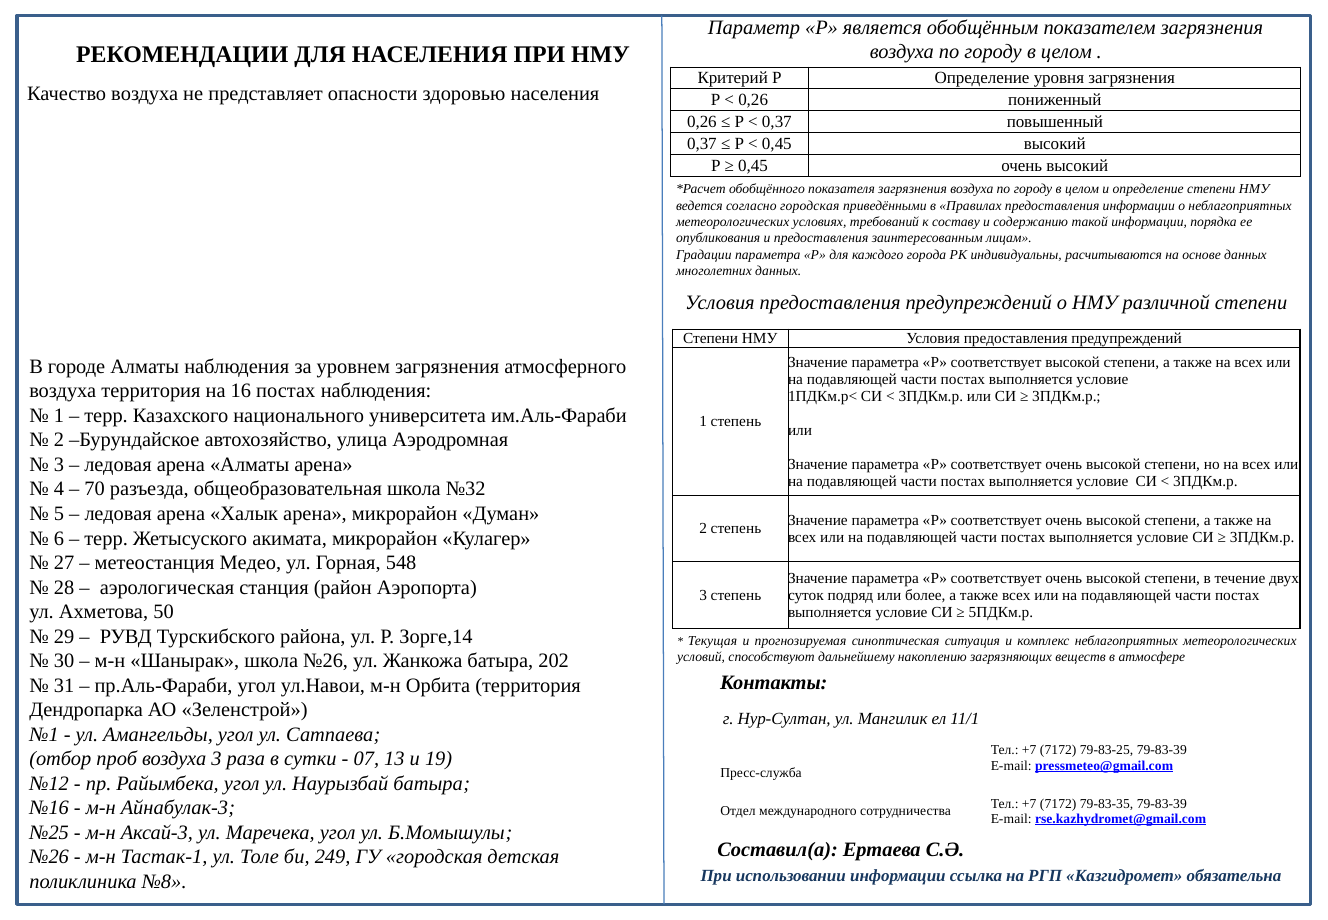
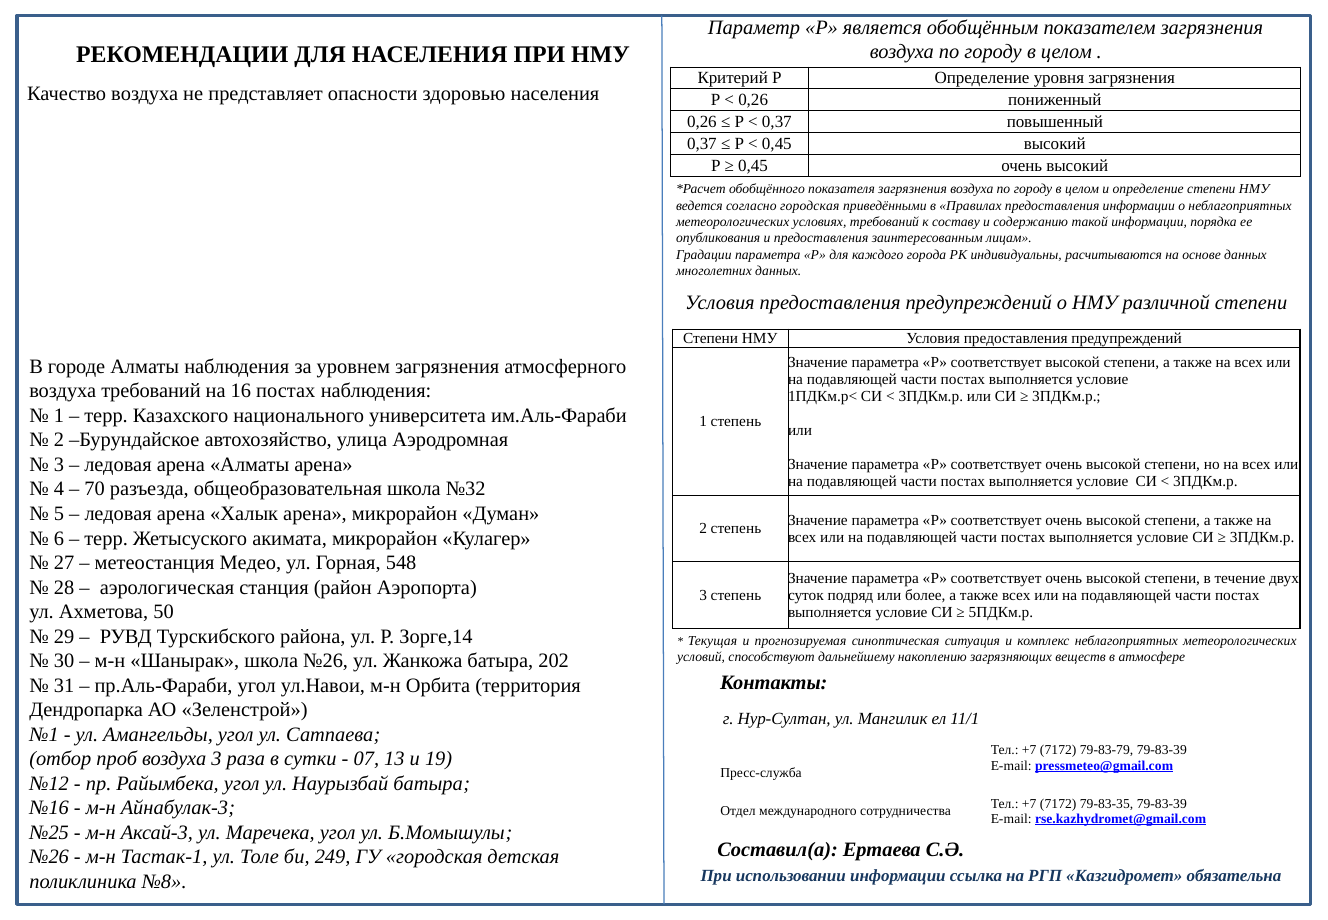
воздуха территория: территория -> требований
79-83-25: 79-83-25 -> 79-83-79
